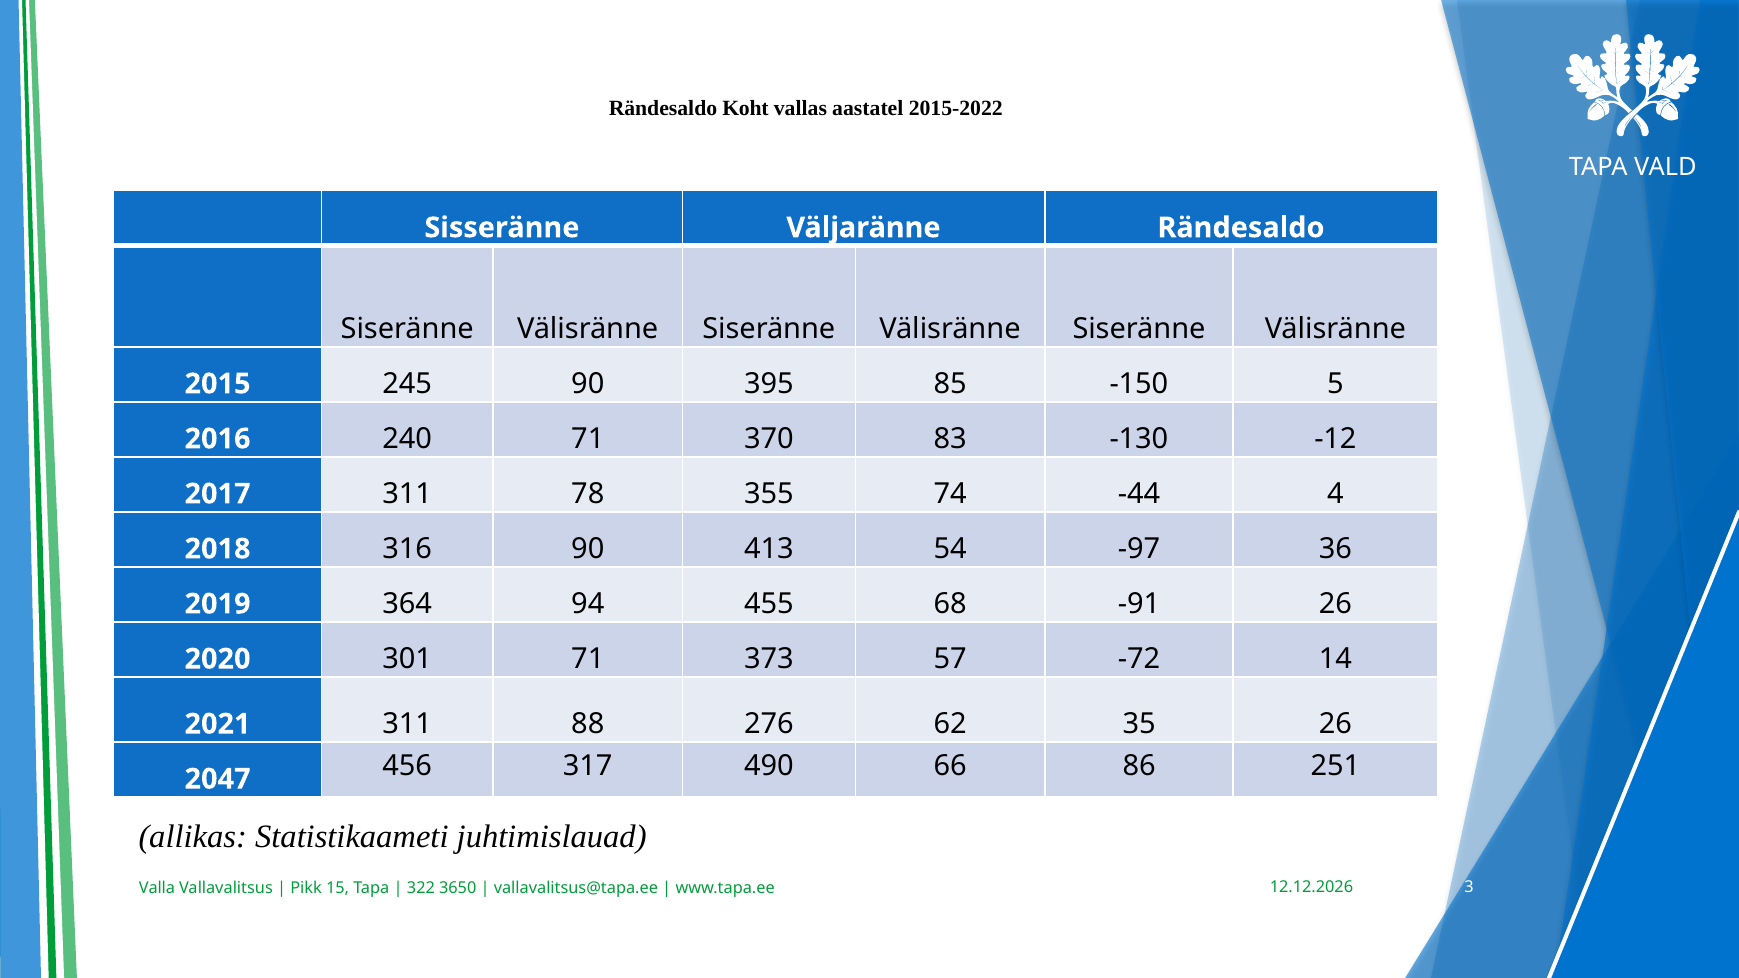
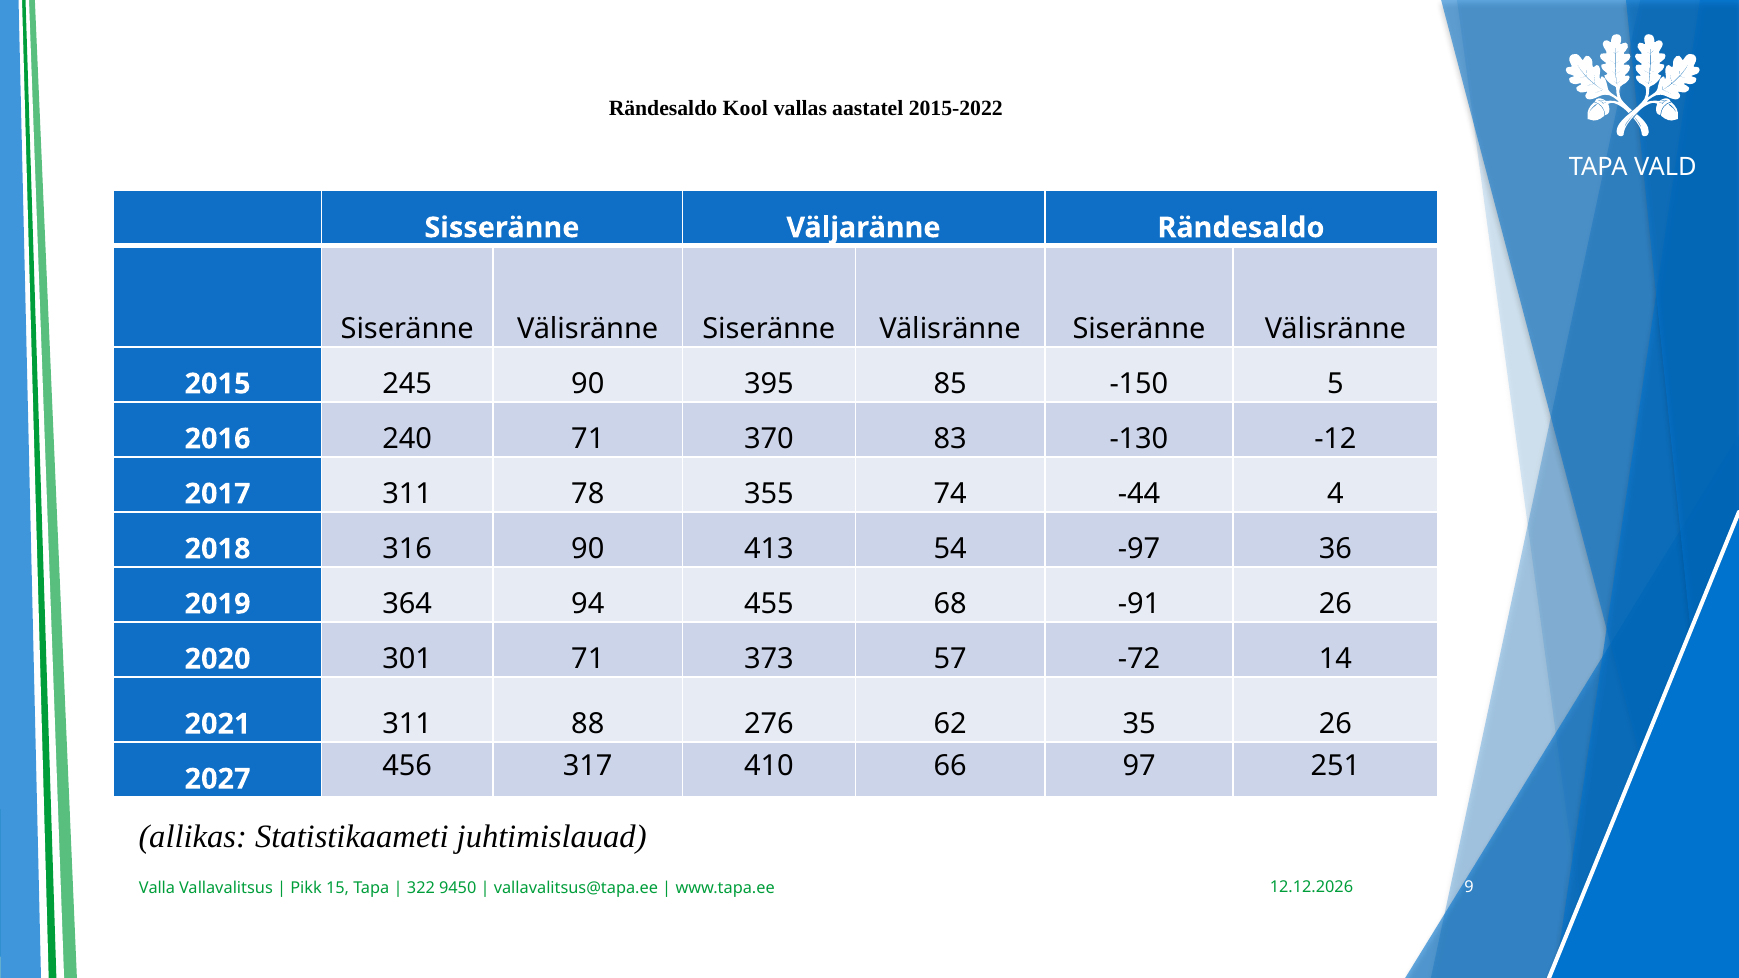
Koht: Koht -> Kool
490: 490 -> 410
86: 86 -> 97
2047: 2047 -> 2027
3650: 3650 -> 9450
3: 3 -> 9
